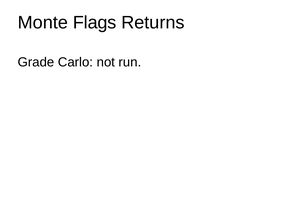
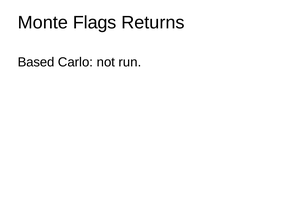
Grade: Grade -> Based
